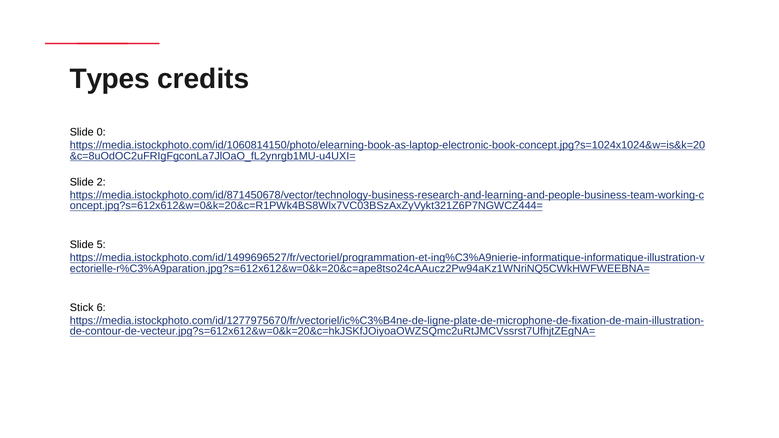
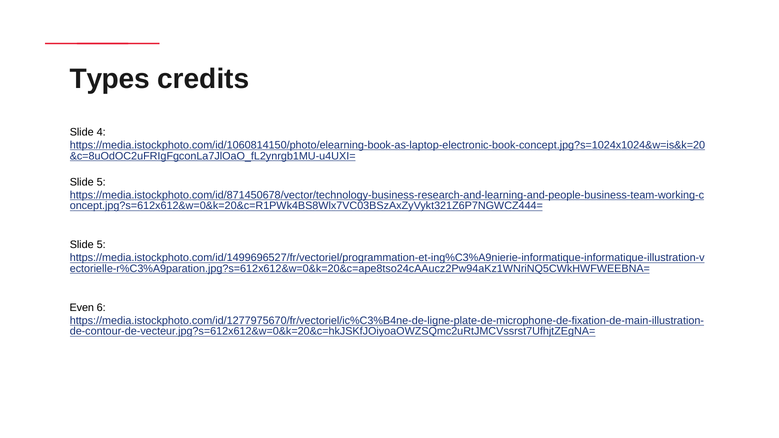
0: 0 -> 4
2 at (101, 182): 2 -> 5
Stick: Stick -> Even
